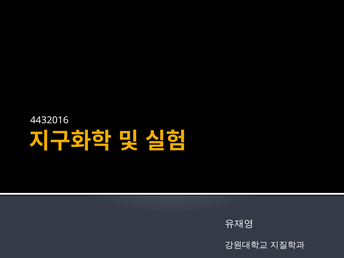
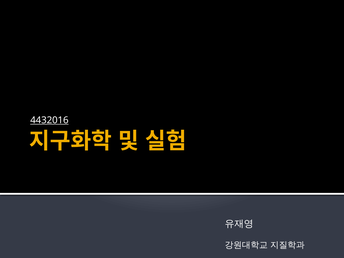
4432016 underline: none -> present
